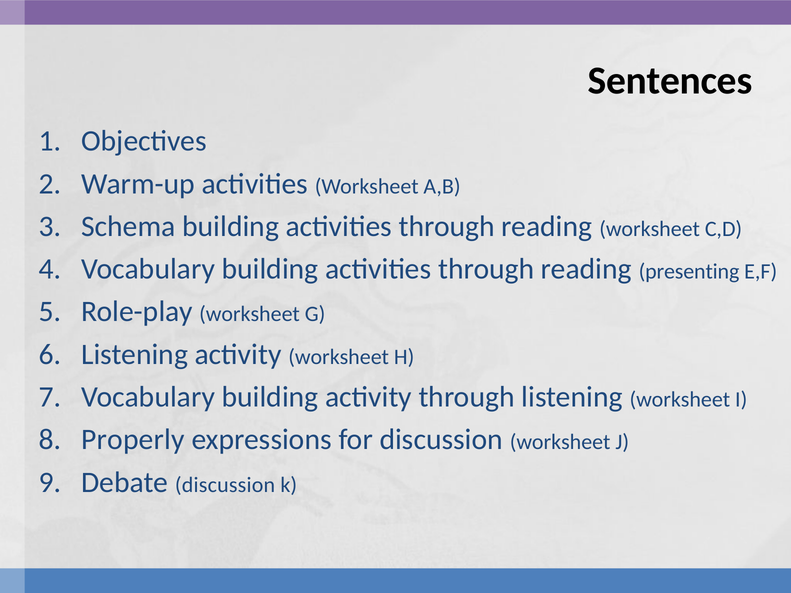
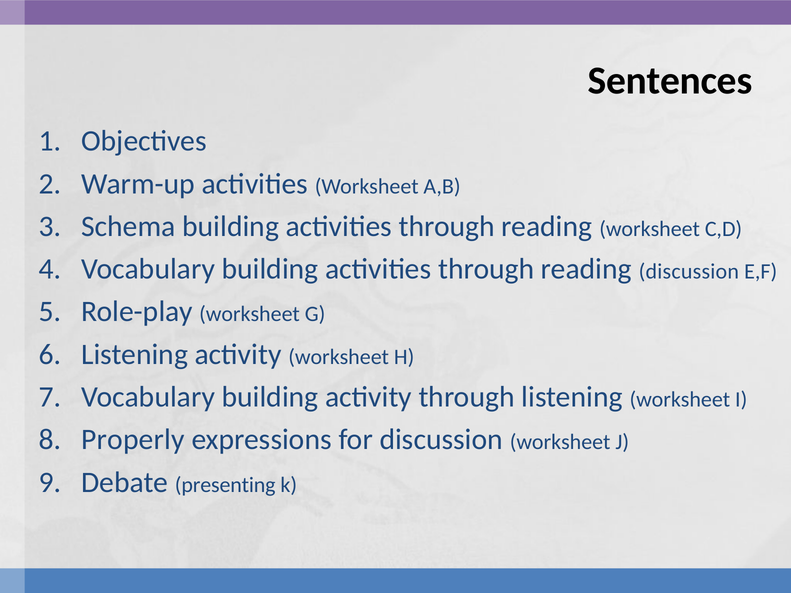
reading presenting: presenting -> discussion
Debate discussion: discussion -> presenting
